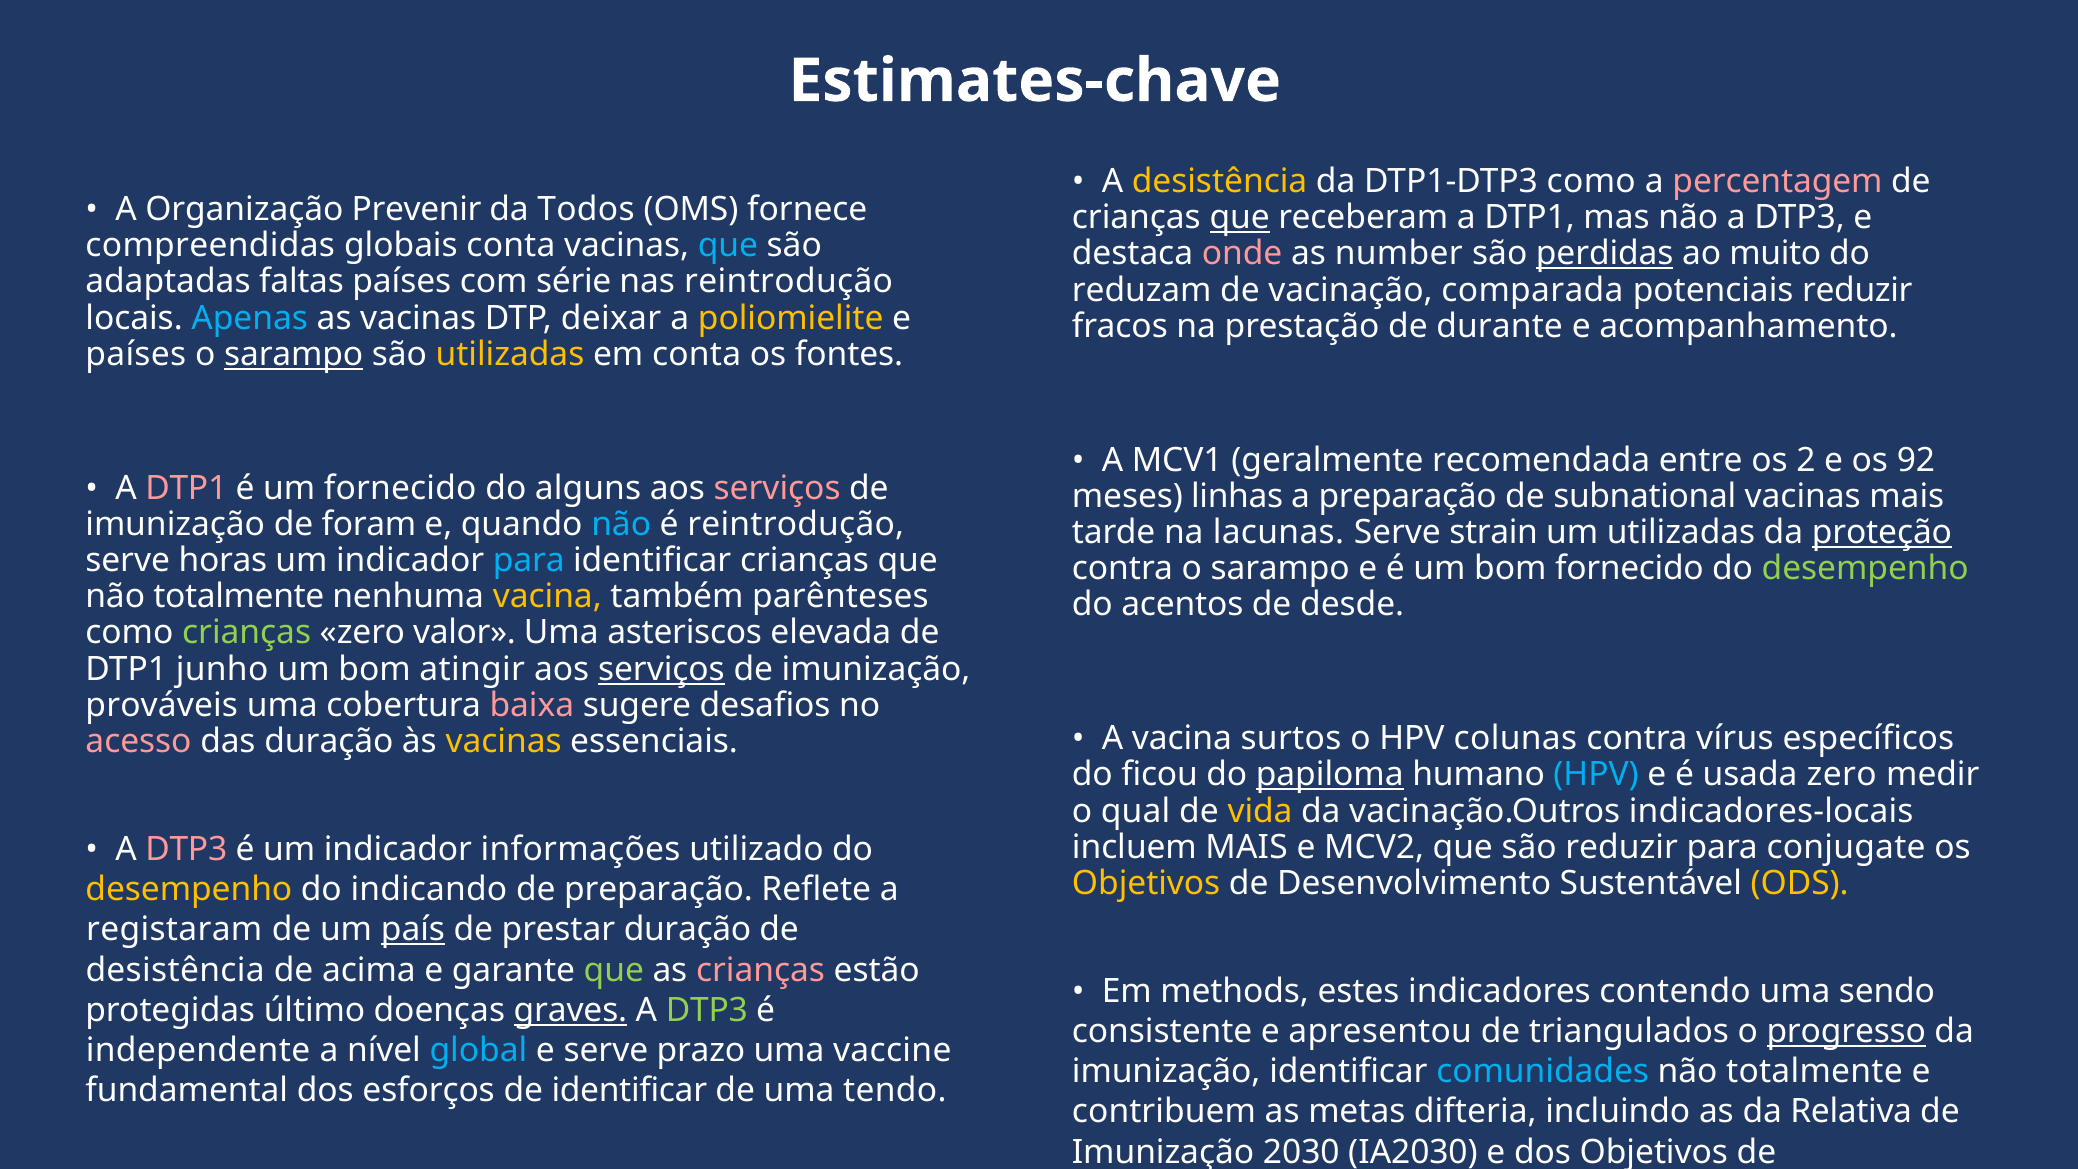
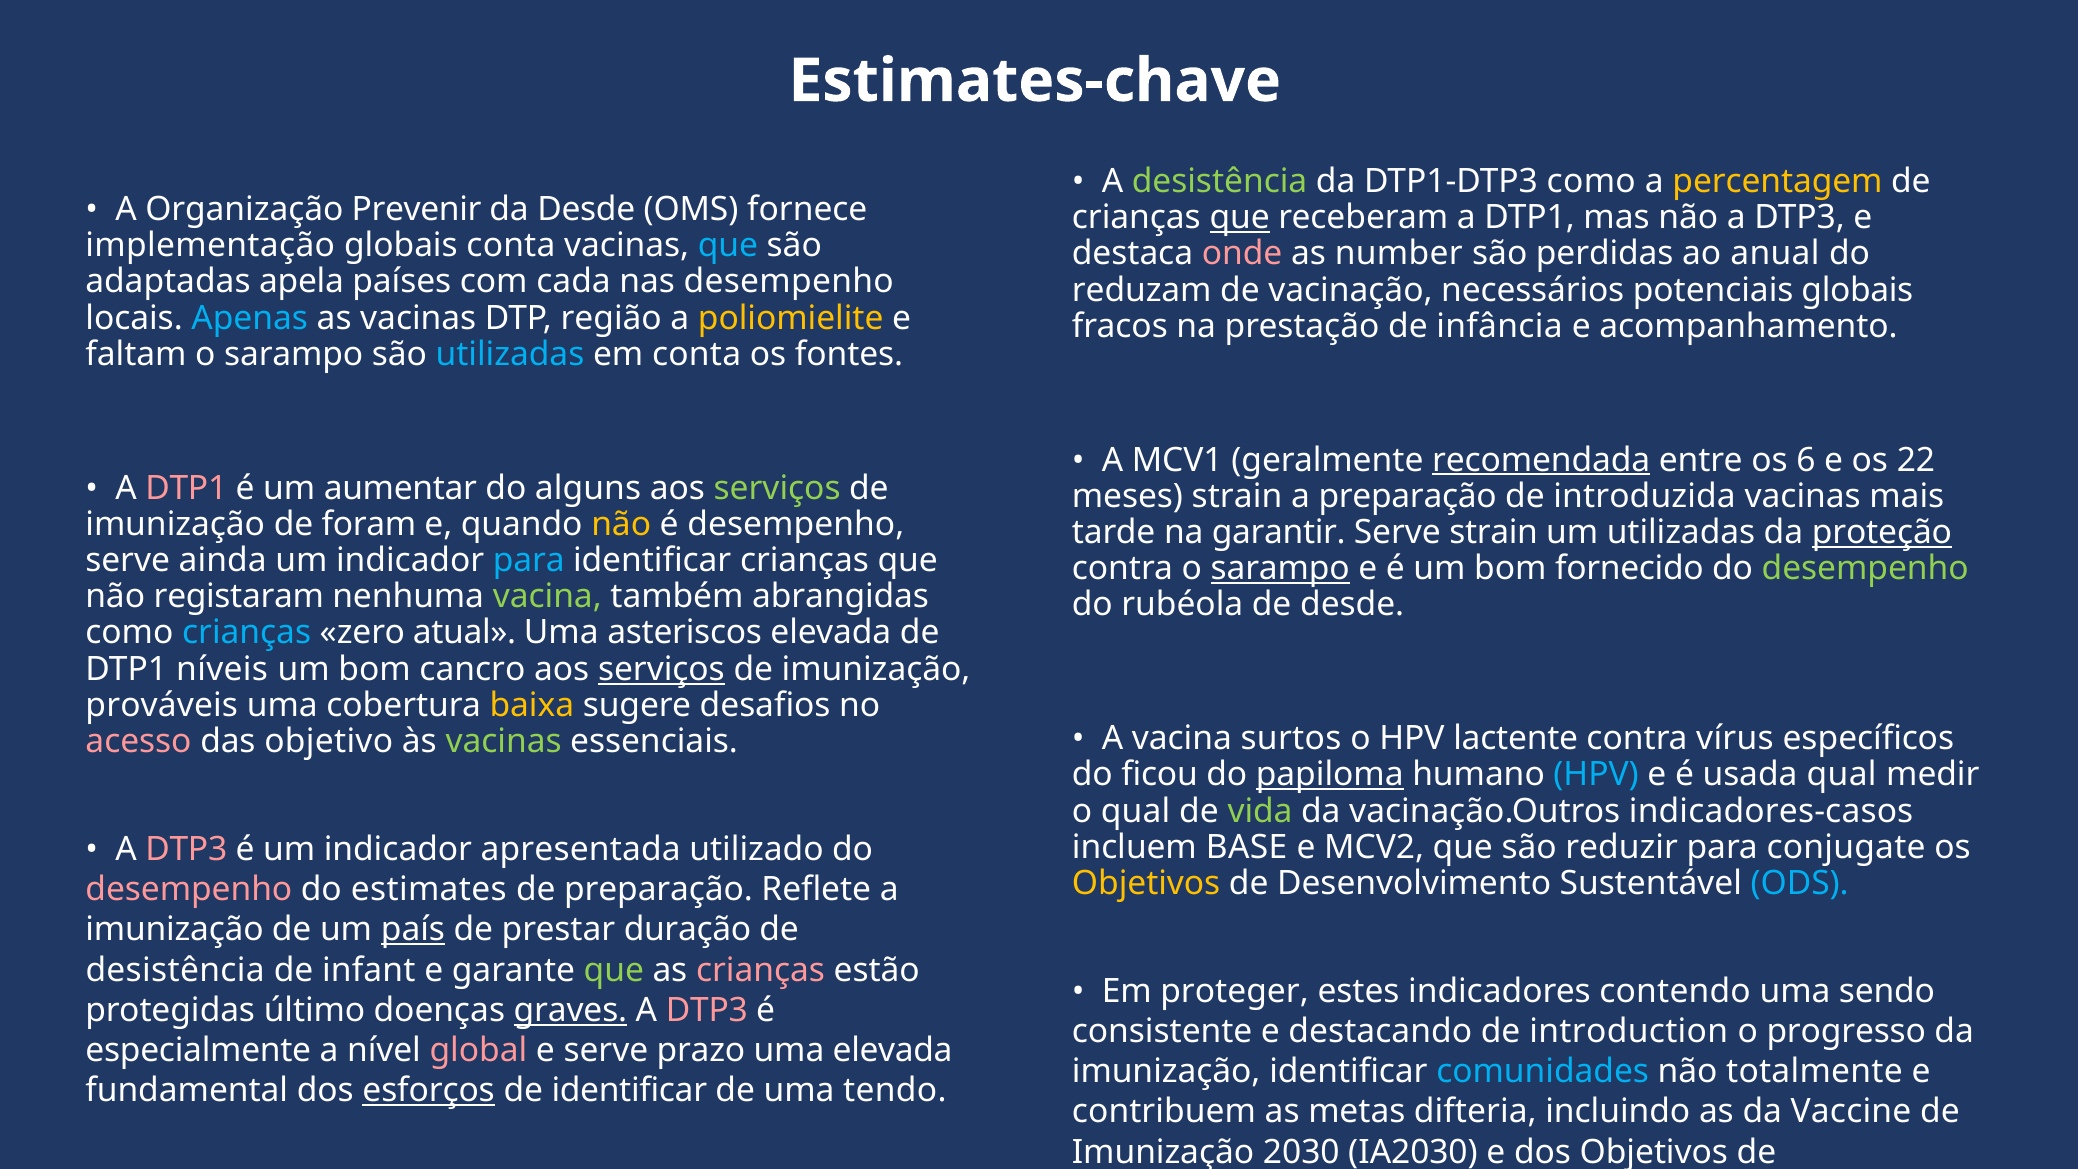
desistência at (1220, 181) colour: yellow -> light green
percentagem colour: pink -> yellow
da Todos: Todos -> Desde
compreendidas: compreendidas -> implementação
perdidas underline: present -> none
muito: muito -> anual
faltas: faltas -> apela
série: série -> cada
nas reintrodução: reintrodução -> desempenho
comparada: comparada -> necessários
potenciais reduzir: reduzir -> globais
deixar: deixar -> região
durante: durante -> infância
países at (136, 354): países -> faltam
sarampo at (294, 354) underline: present -> none
utilizadas at (510, 354) colour: yellow -> light blue
recomendada underline: none -> present
2: 2 -> 6
92: 92 -> 22
um fornecido: fornecido -> aumentar
serviços at (777, 488) colour: pink -> light green
meses linhas: linhas -> strain
subnational: subnational -> introduzida
não at (621, 524) colour: light blue -> yellow
é reintrodução: reintrodução -> desempenho
lacunas: lacunas -> garantir
horas: horas -> ainda
sarampo at (1280, 569) underline: none -> present
totalmente at (239, 597): totalmente -> registaram
vacina at (547, 597) colour: yellow -> light green
parênteses: parênteses -> abrangidas
acentos: acentos -> rubéola
crianças at (247, 633) colour: light green -> light blue
valor: valor -> atual
junho: junho -> níveis
atingir: atingir -> cancro
baixa colour: pink -> yellow
colunas: colunas -> lactente
das duração: duração -> objetivo
vacinas at (504, 741) colour: yellow -> light green
usada zero: zero -> qual
vida colour: yellow -> light green
indicadores-locais: indicadores-locais -> indicadores-casos
incluem MAIS: MAIS -> BASE
informações: informações -> apresentada
ODS at (1800, 883) colour: yellow -> light blue
desempenho at (189, 889) colour: yellow -> pink
indicando: indicando -> estimates
registaram at (174, 930): registaram -> imunização
acima: acima -> infant
methods: methods -> proteger
DTP3 at (707, 1010) colour: light green -> pink
apresentou: apresentou -> destacando
triangulados: triangulados -> introduction
progresso underline: present -> none
independente: independente -> especialmente
global colour: light blue -> pink
uma vaccine: vaccine -> elevada
esforços underline: none -> present
Relativa: Relativa -> Vaccine
